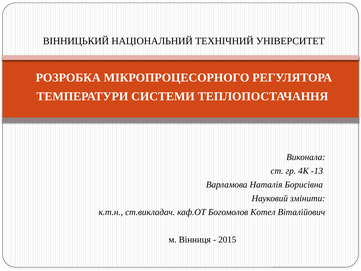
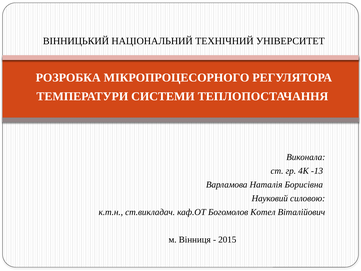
змінити: змінити -> силовою
